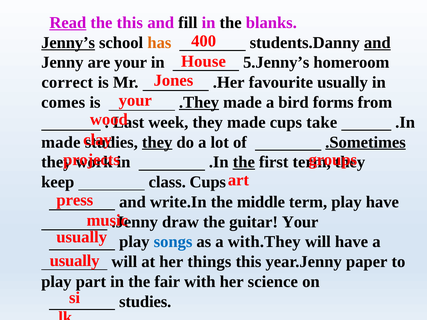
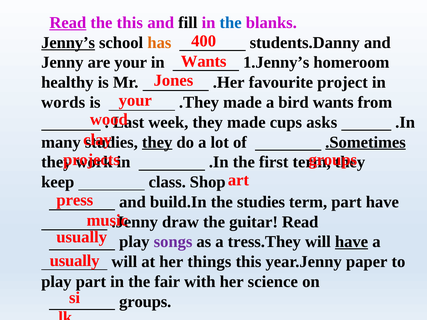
the at (231, 23) colour: black -> blue
and at (377, 43) underline: present -> none
House at (203, 61): House -> Wants
5.Jenny’s: 5.Jenny’s -> 1.Jenny’s
correct: correct -> healthy
favourite usually: usually -> project
comes: comes -> words
.They underline: present -> none
bird forms: forms -> wants
take: take -> asks
made at (61, 142): made -> many
the at (244, 162) underline: present -> none
class Cups: Cups -> Shop
write.In: write.In -> build.In
the middle: middle -> studies
term play: play -> part
guitar Your: Your -> Read
songs colour: blue -> purple
with.They: with.They -> tress.They
have at (352, 242) underline: none -> present
studies at (145, 302): studies -> groups
